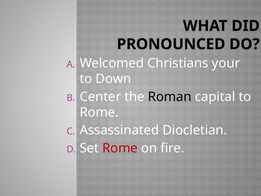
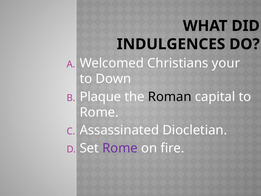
PRONOUNCED: PRONOUNCED -> INDULGENCES
Center: Center -> Plaque
Rome at (120, 148) colour: red -> purple
